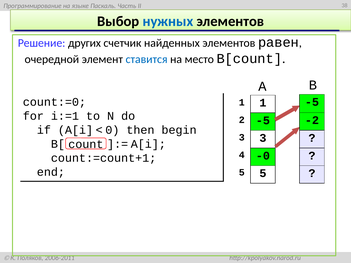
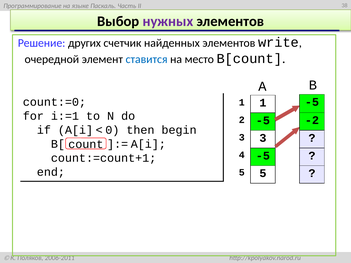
нужных colour: blue -> purple
равен: равен -> write
-0 at (263, 156): -0 -> -5
